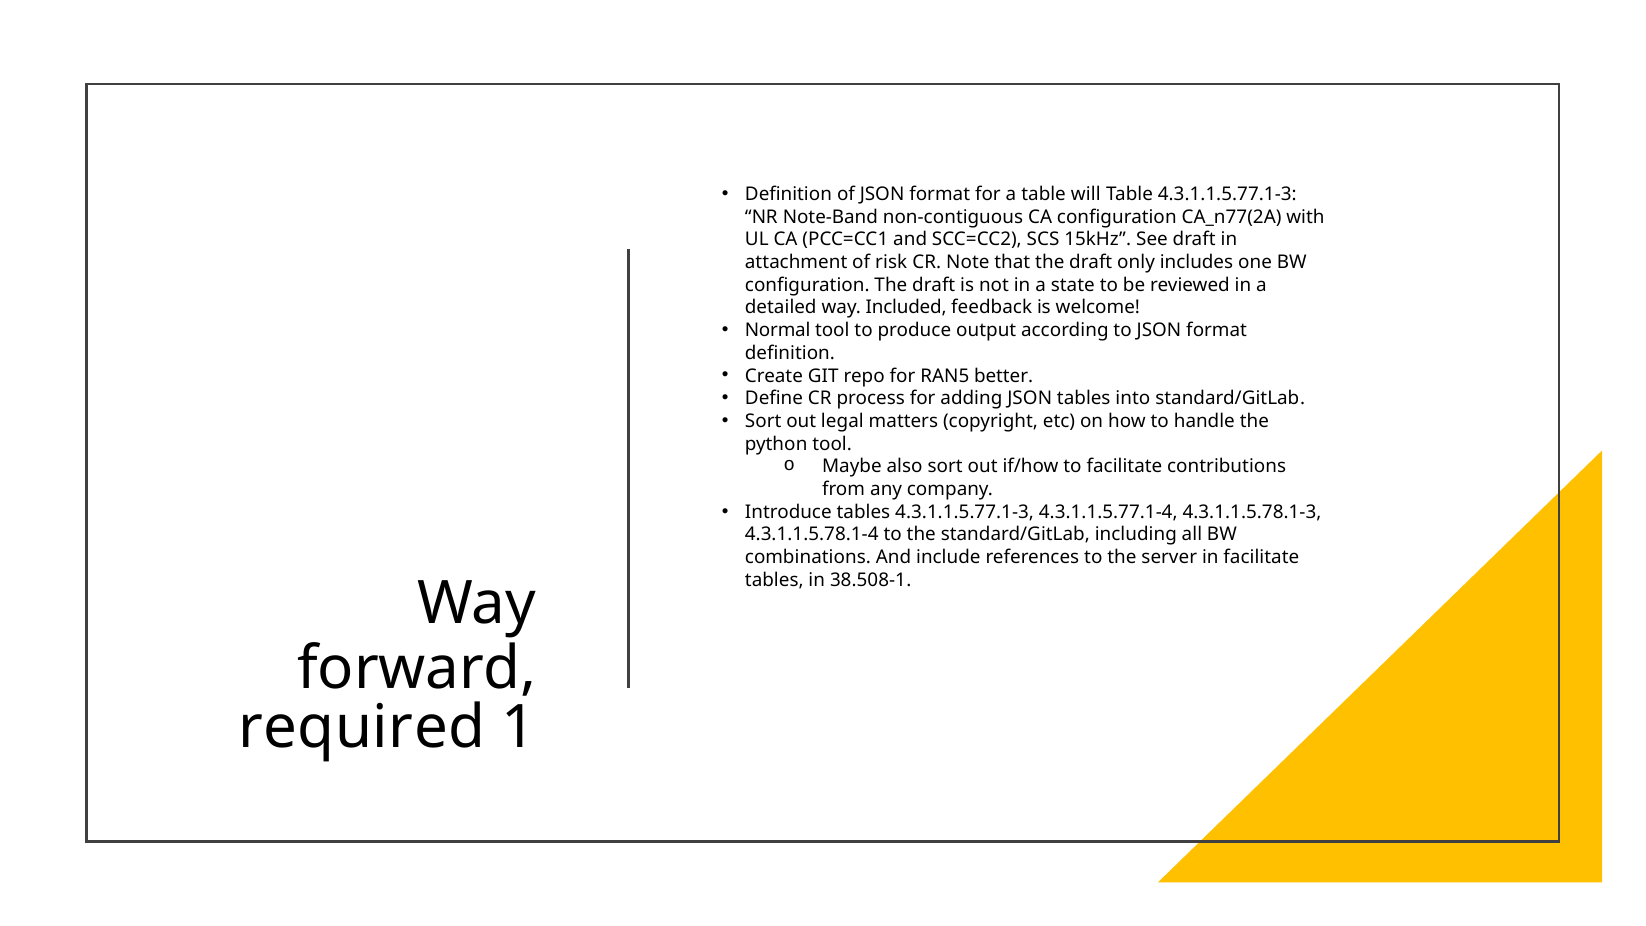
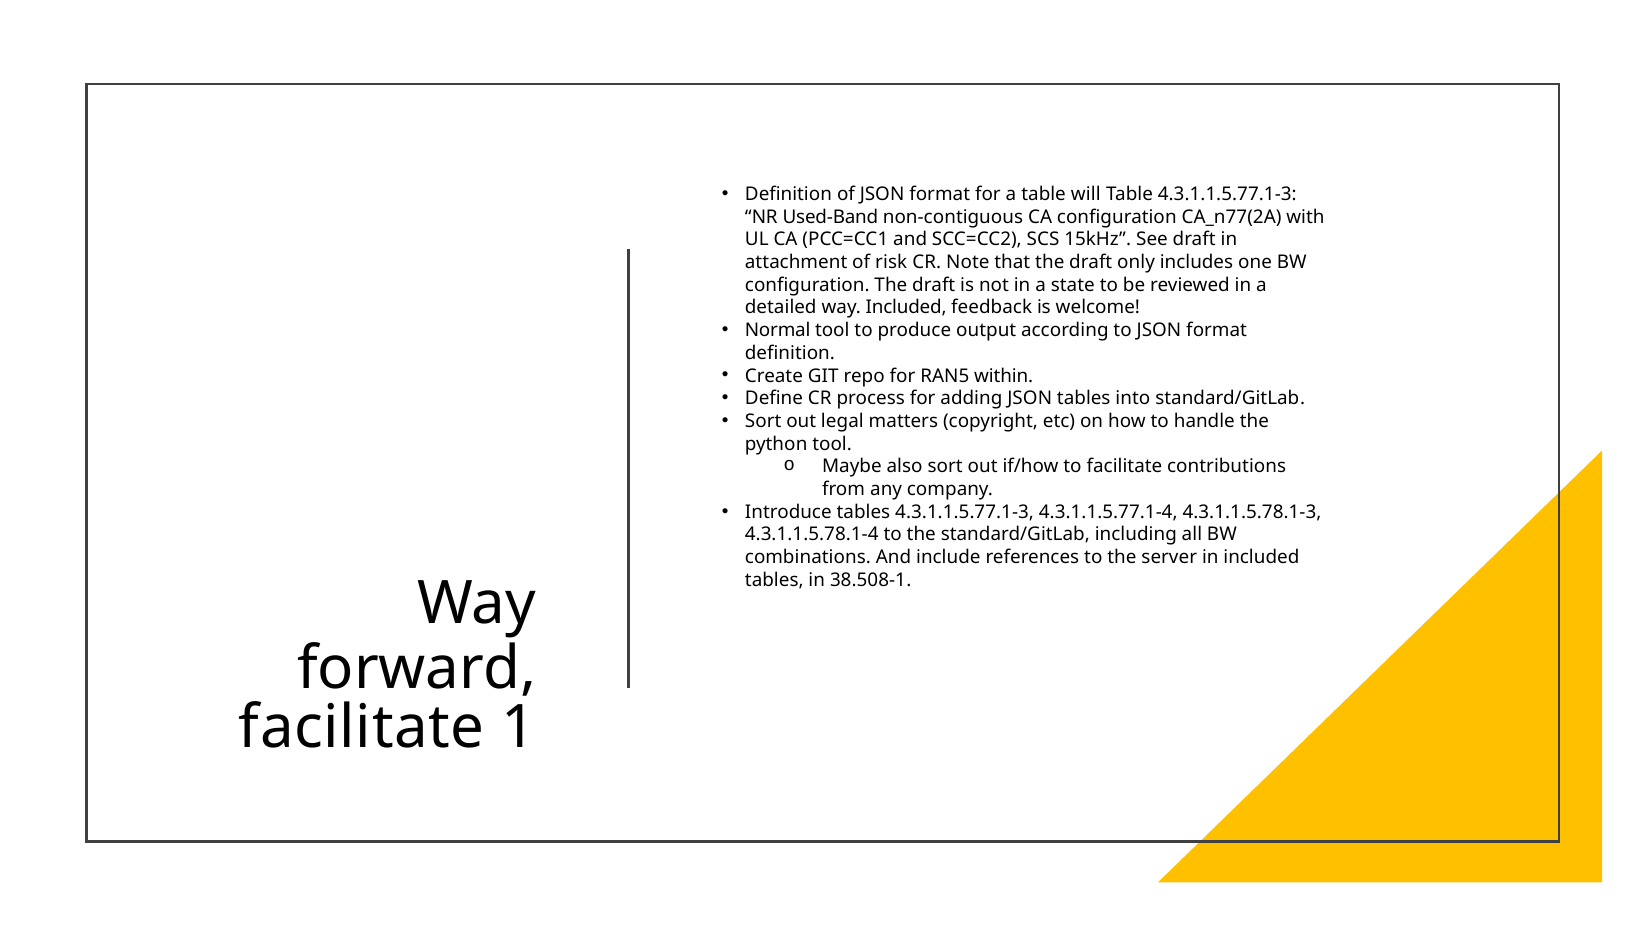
Note-Band: Note-Band -> Used-Band
better: better -> within
in facilitate: facilitate -> included
required at (362, 727): required -> facilitate
